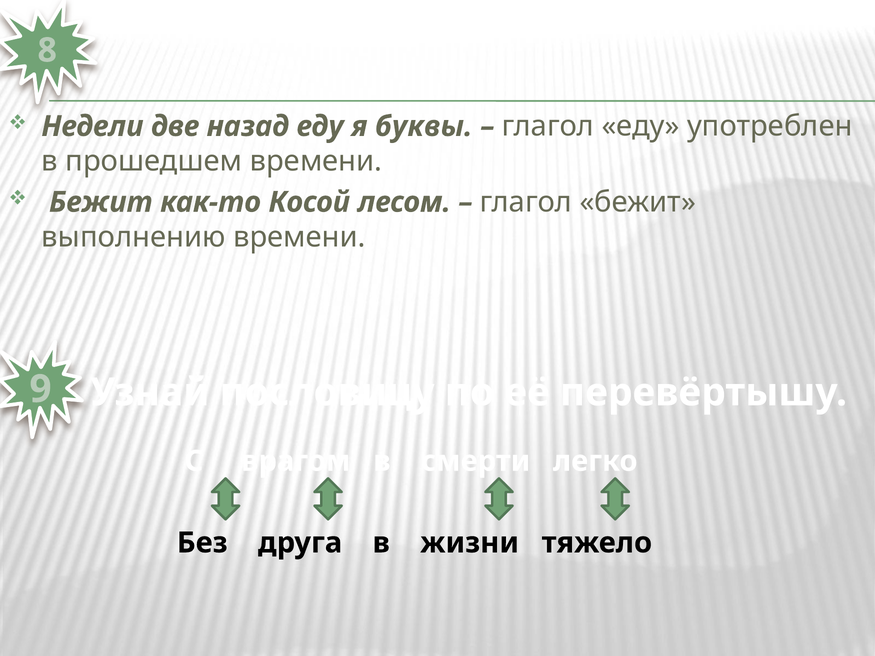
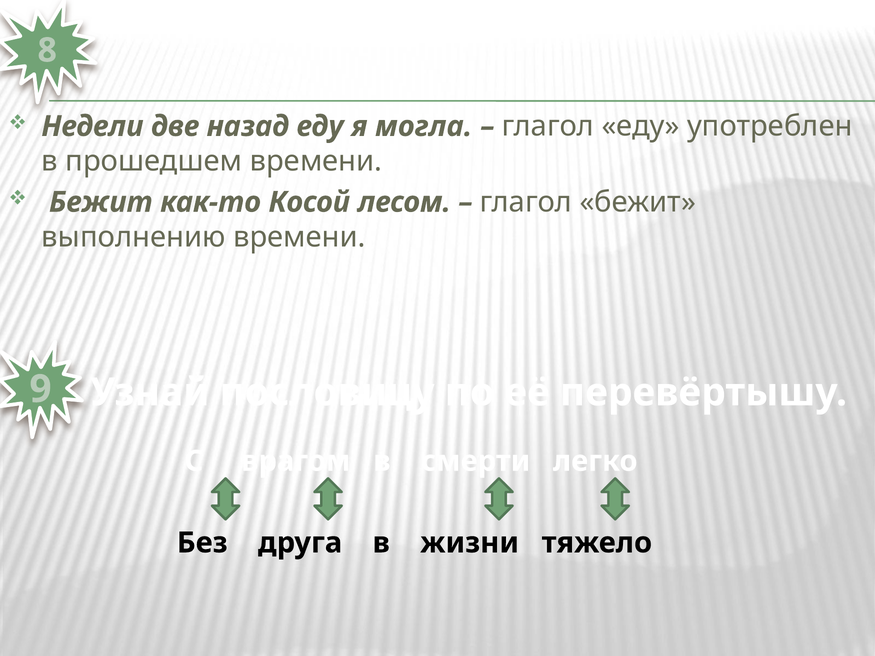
буквы: буквы -> могла
